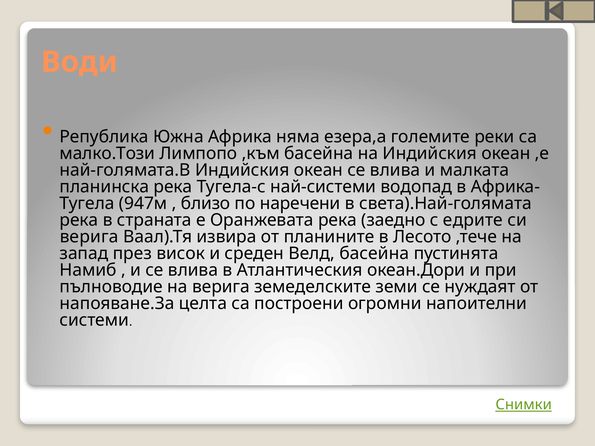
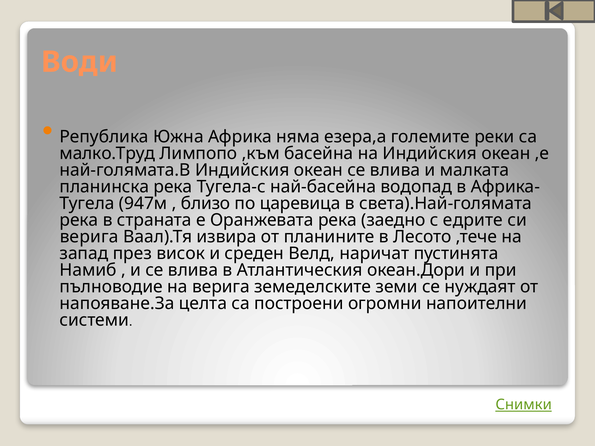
малко.Този: малко.Този -> малко.Труд
най-системи: най-системи -> най-басейна
наречени: наречени -> царевица
Велд басейна: басейна -> наричат
